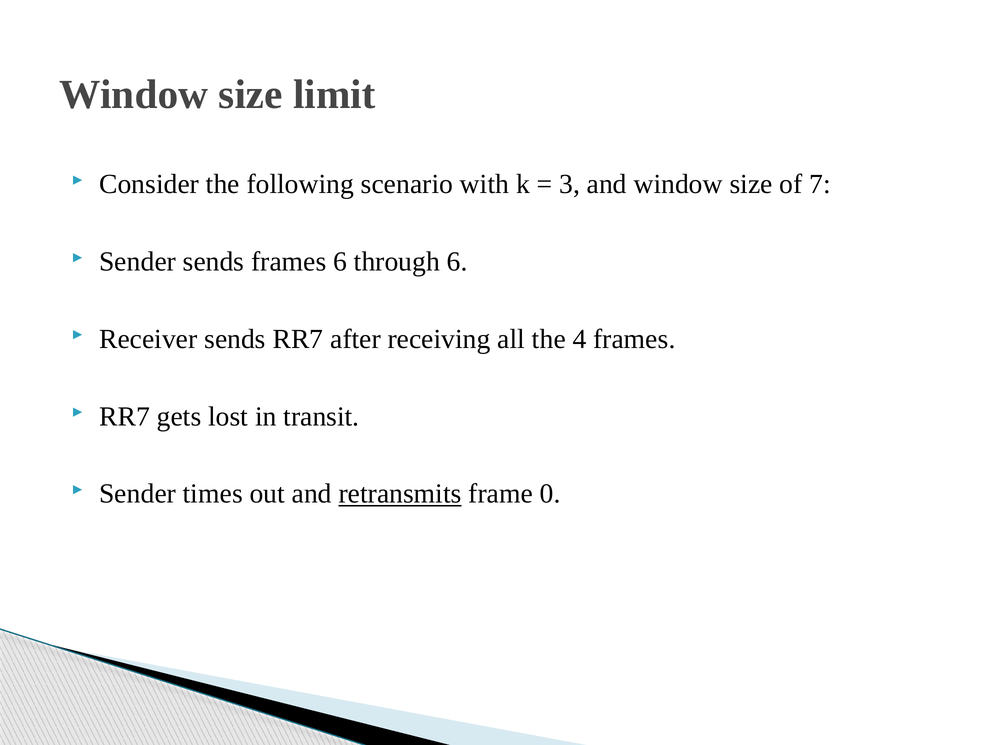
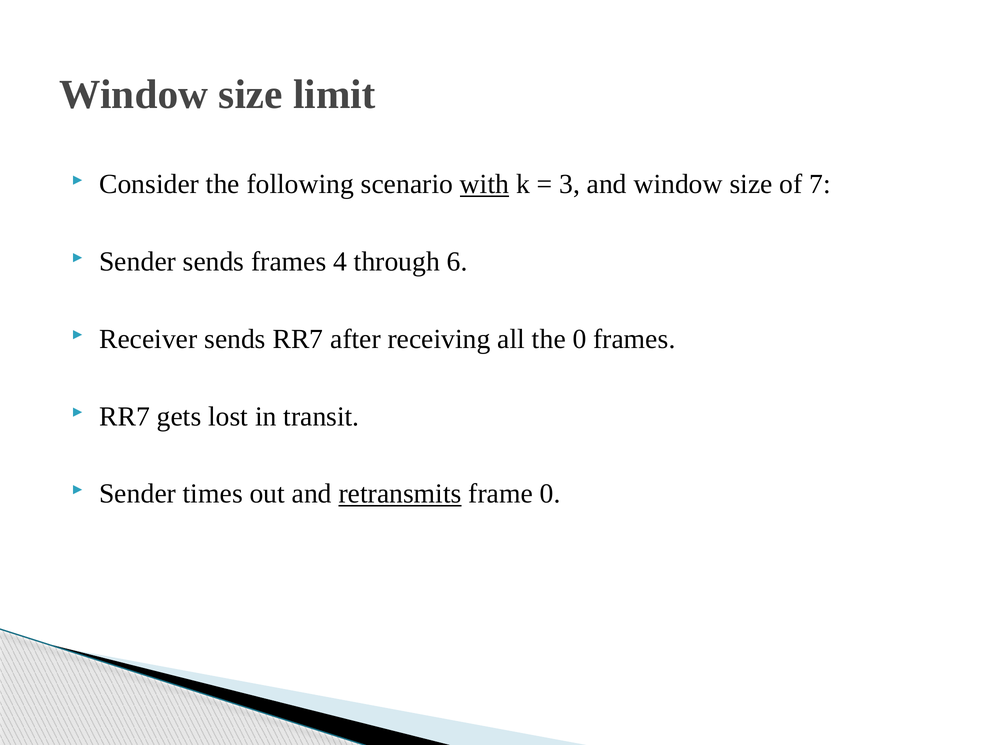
with underline: none -> present
frames 6: 6 -> 4
the 4: 4 -> 0
